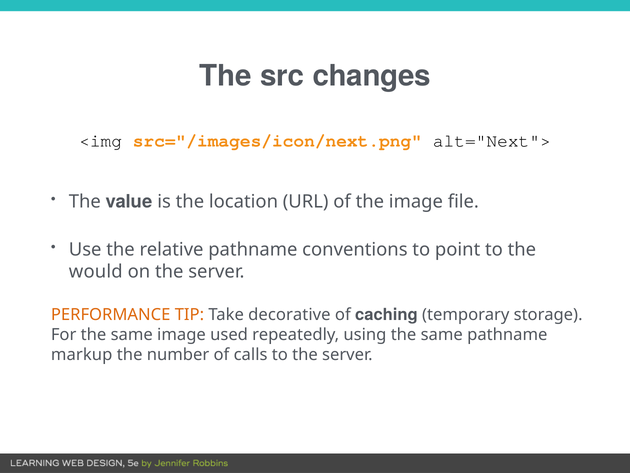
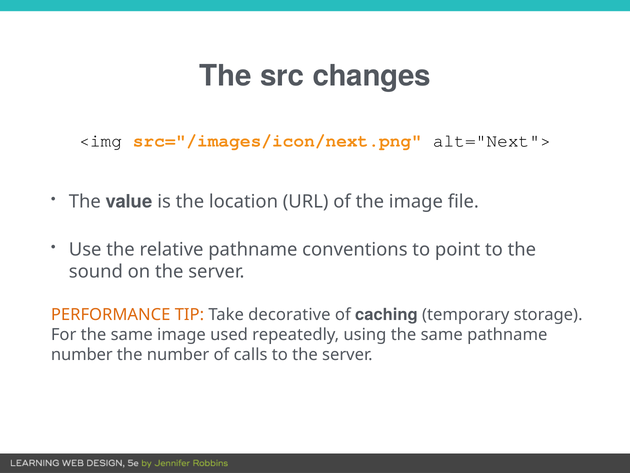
would: would -> sound
markup at (82, 354): markup -> number
